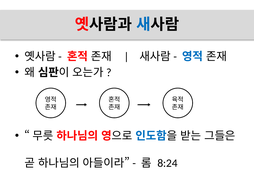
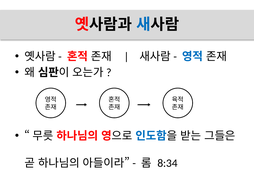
8:24: 8:24 -> 8:34
